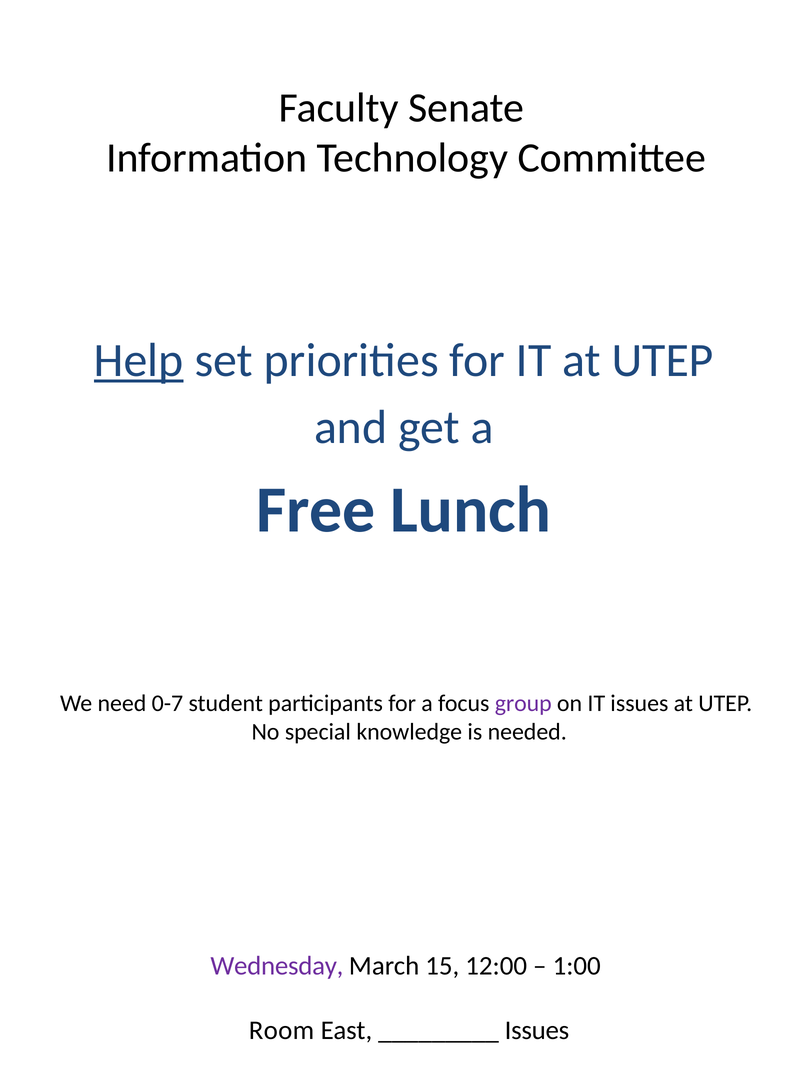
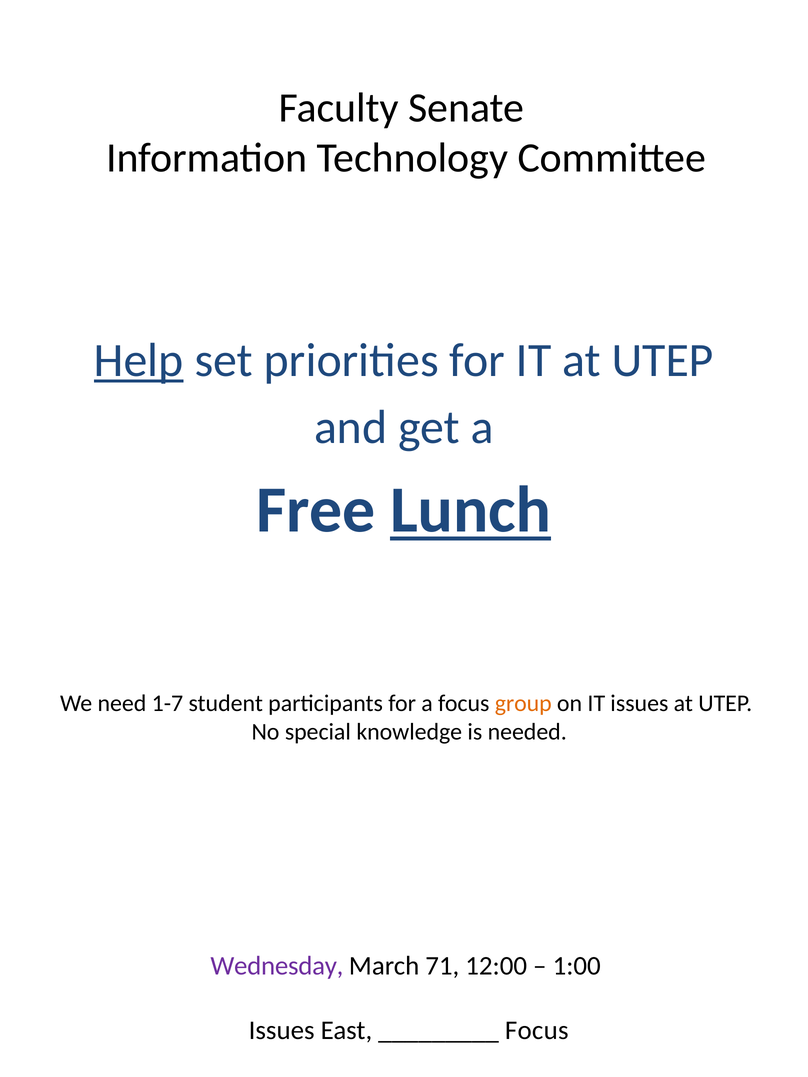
Lunch underline: none -> present
0-7: 0-7 -> 1-7
group colour: purple -> orange
15: 15 -> 71
Room at (281, 1031): Room -> Issues
Issues at (537, 1031): Issues -> Focus
